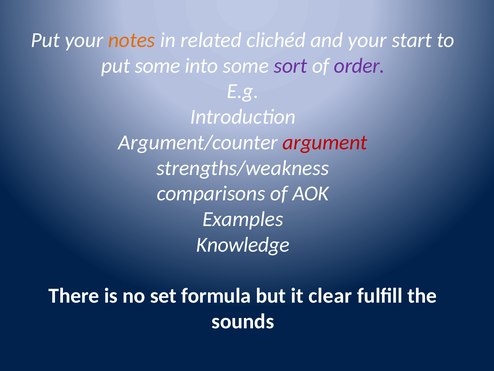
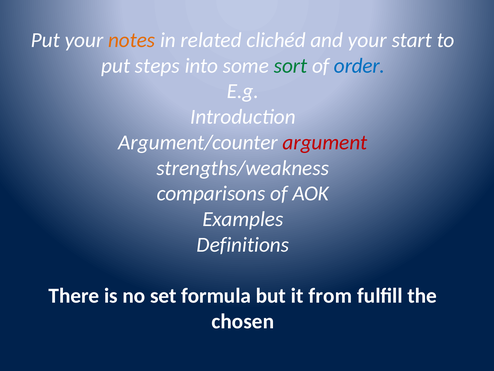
put some: some -> steps
sort colour: purple -> green
order colour: purple -> blue
Knowledge: Knowledge -> Definitions
clear: clear -> from
sounds: sounds -> chosen
